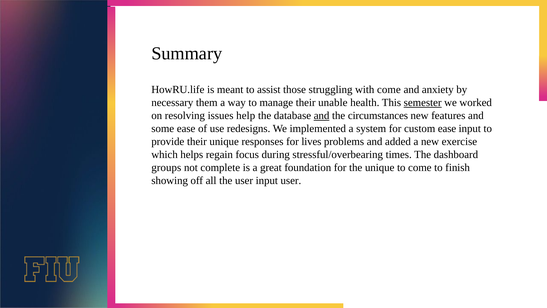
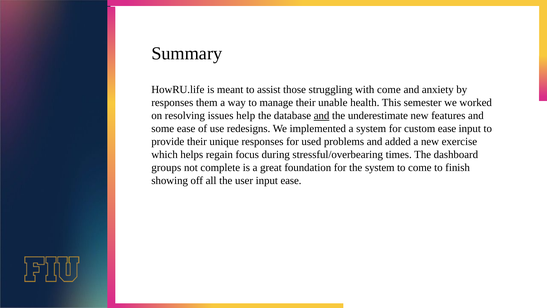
necessary at (172, 103): necessary -> responses
semester underline: present -> none
circumstances: circumstances -> underestimate
lives: lives -> used
the unique: unique -> system
input user: user -> ease
